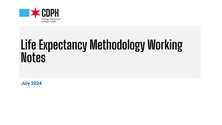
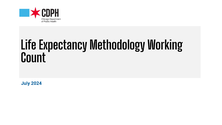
Notes: Notes -> Count
